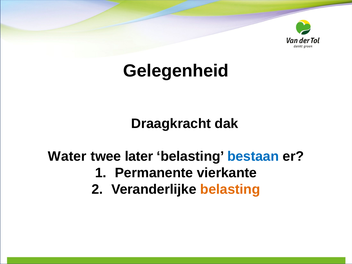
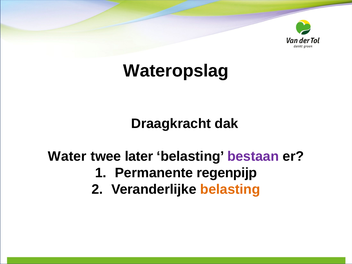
Gelegenheid: Gelegenheid -> Wateropslag
bestaan colour: blue -> purple
vierkante: vierkante -> regenpijp
